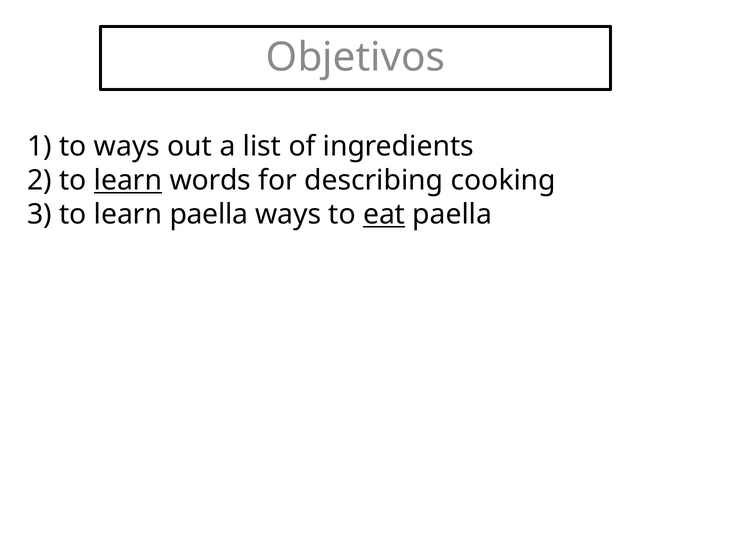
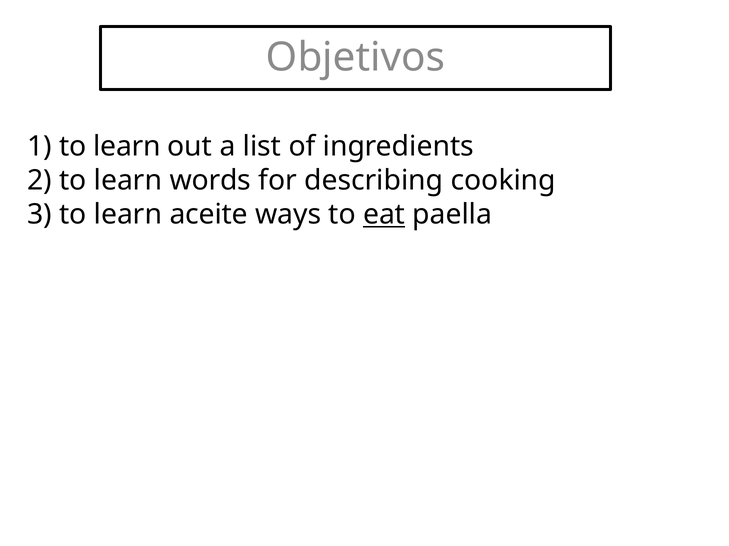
1 to ways: ways -> learn
learn at (128, 181) underline: present -> none
learn paella: paella -> aceite
